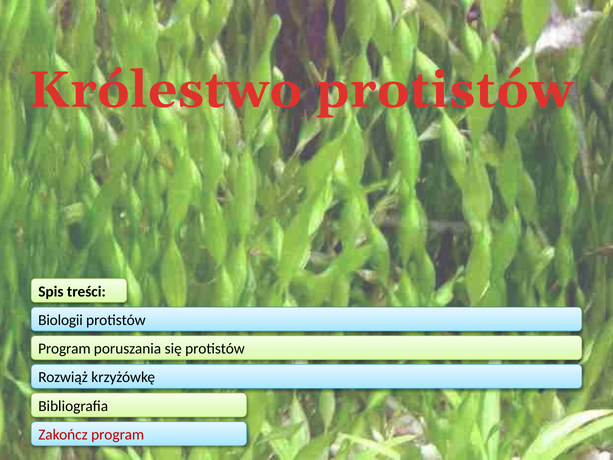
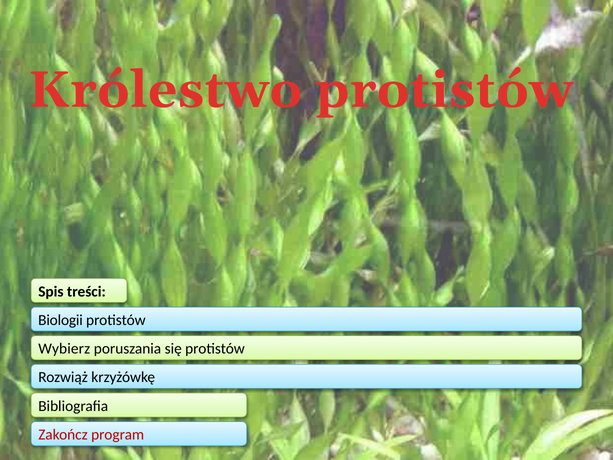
Program at (64, 349): Program -> Wybierz
